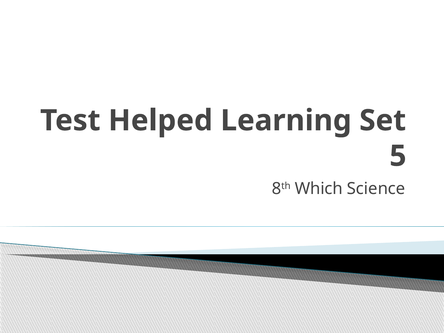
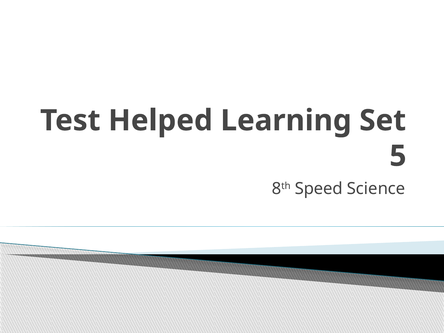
Which: Which -> Speed
